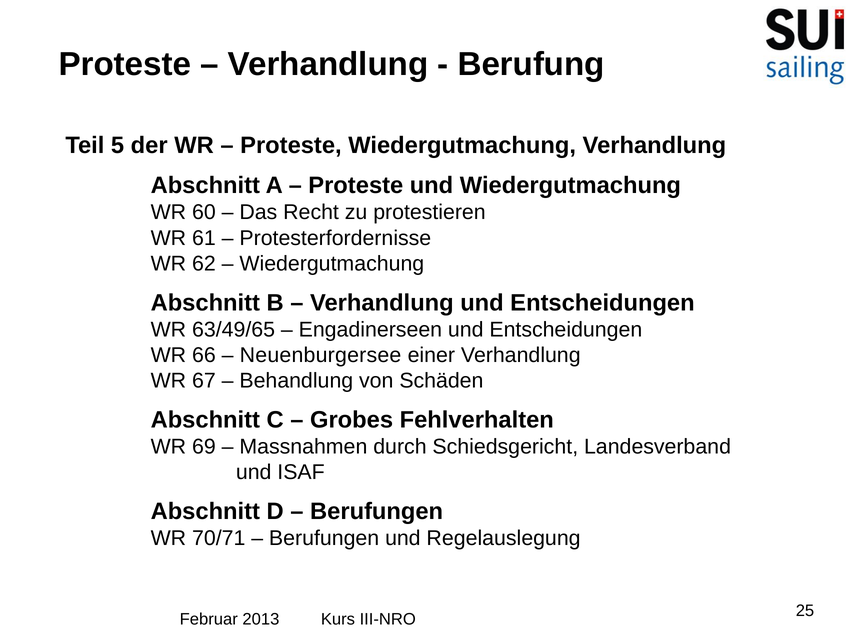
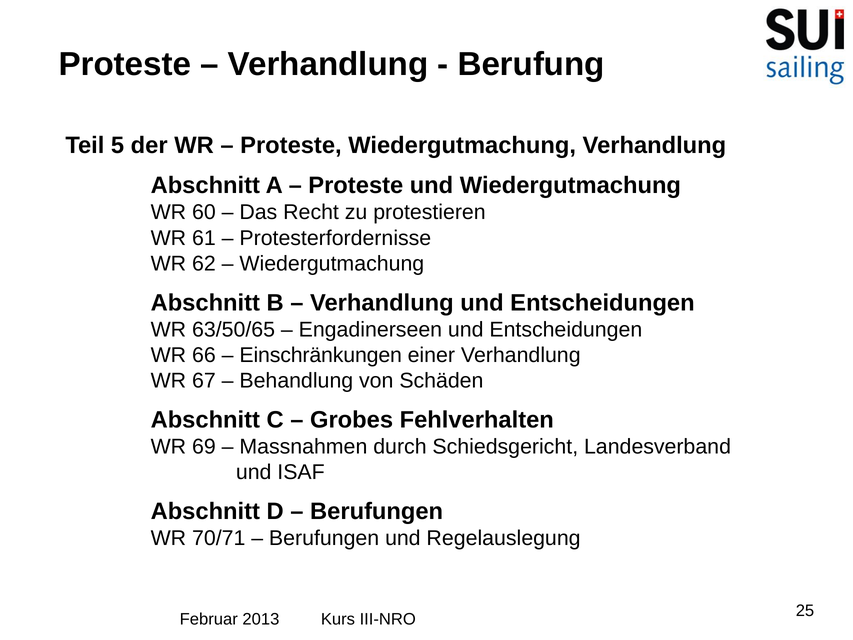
63/49/65: 63/49/65 -> 63/50/65
Neuenburgersee: Neuenburgersee -> Einschränkungen
